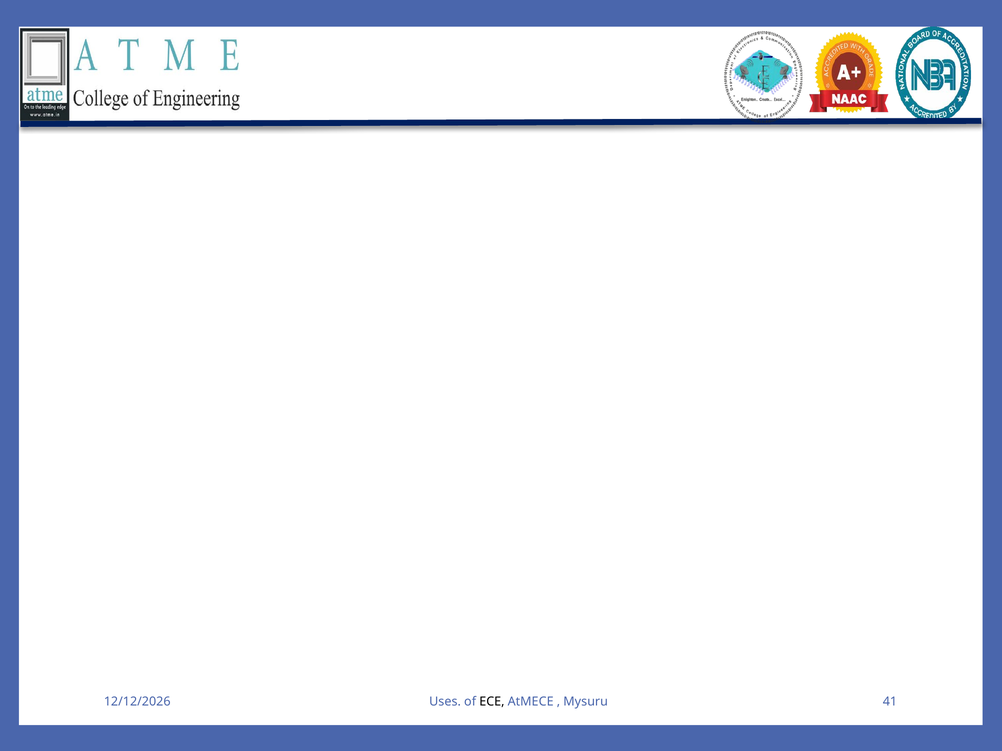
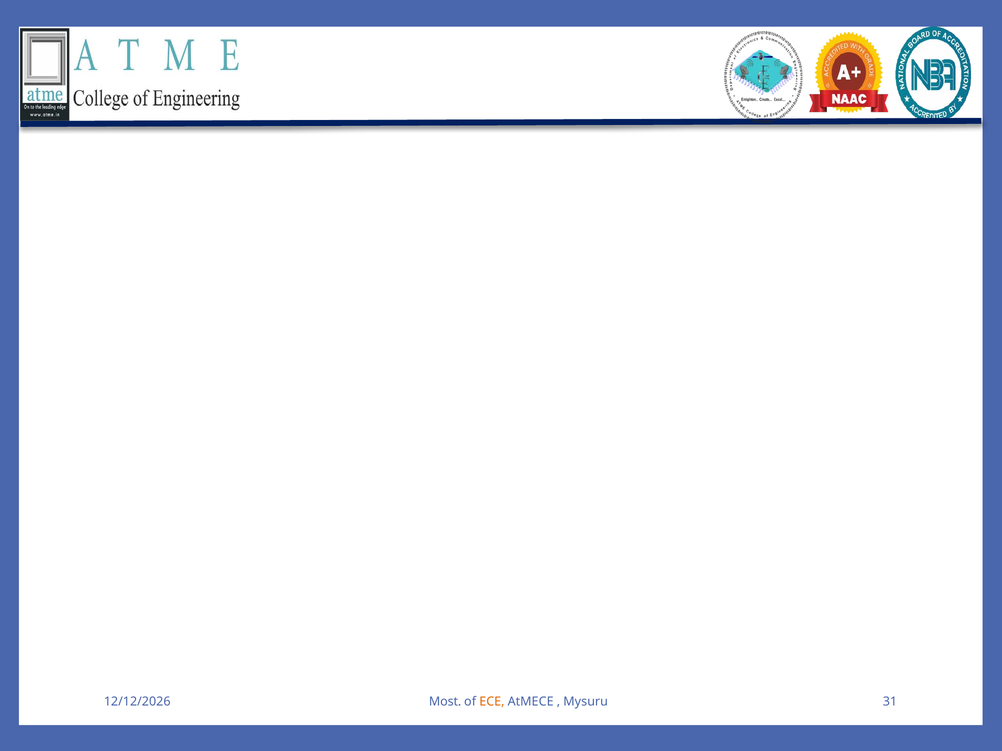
Uses: Uses -> Most
ECE colour: black -> orange
41: 41 -> 31
